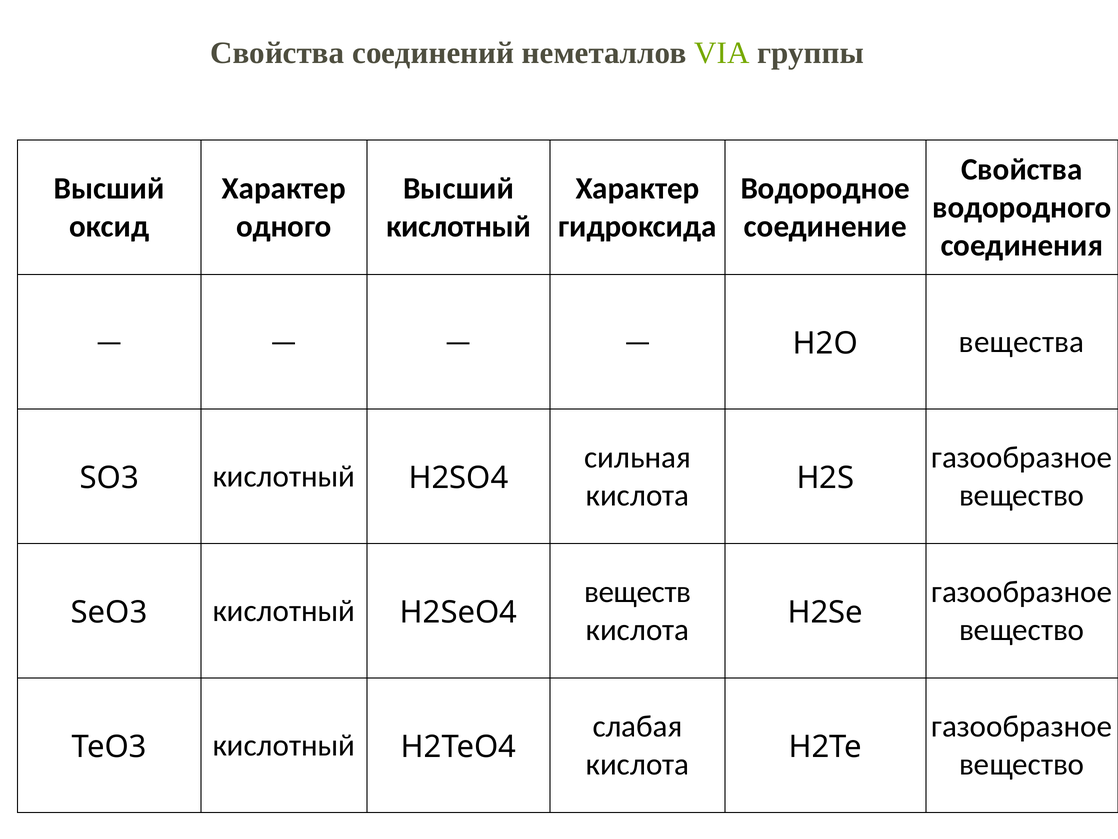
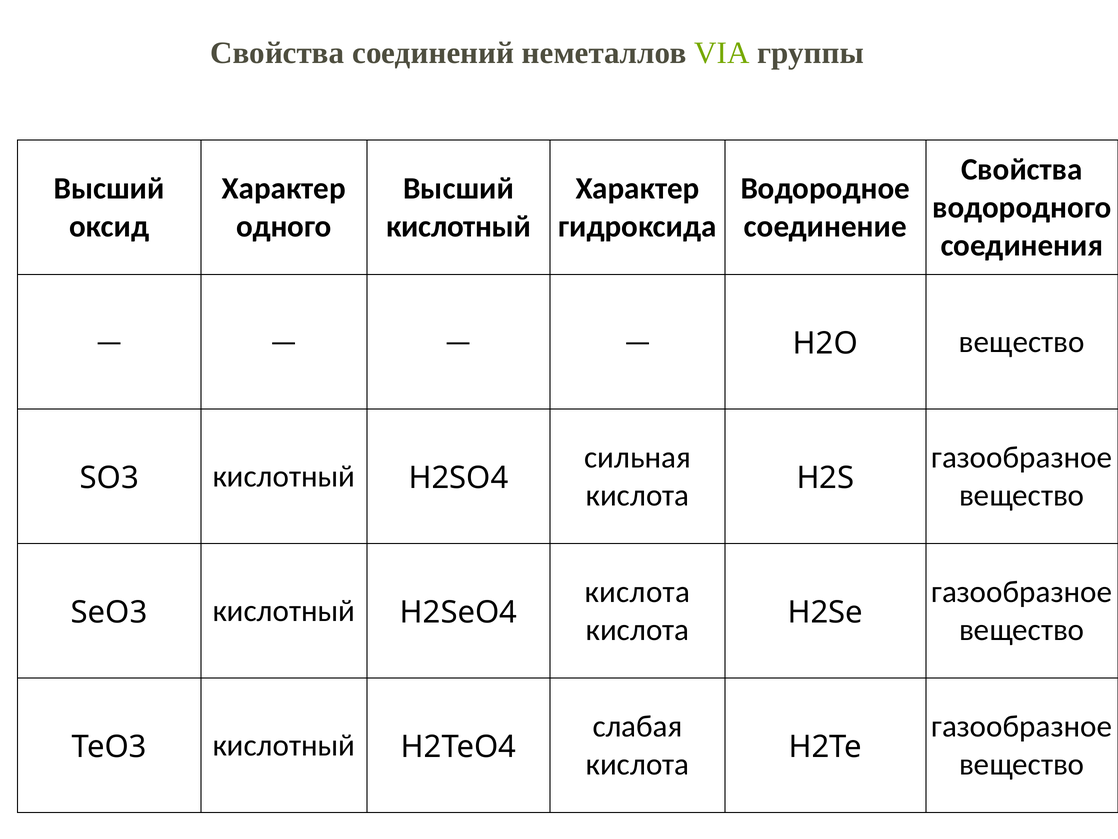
H2O вещества: вещества -> вещество
веществ at (638, 592): веществ -> кислота
